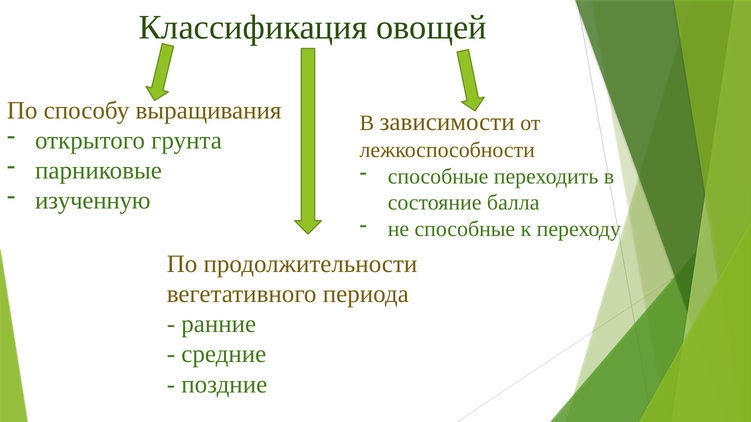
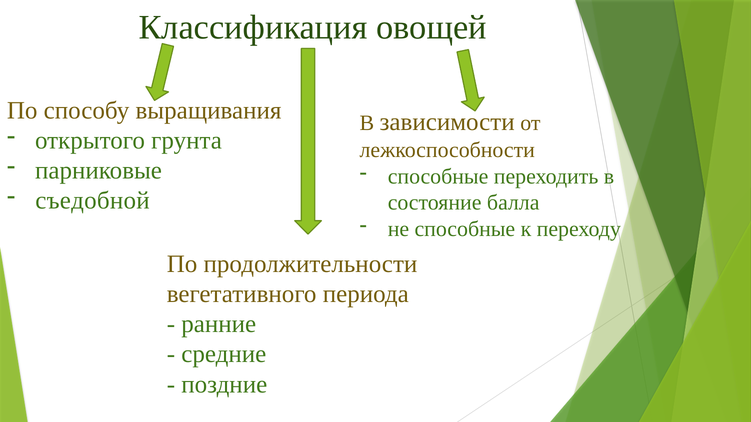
изученную: изученную -> съедобной
